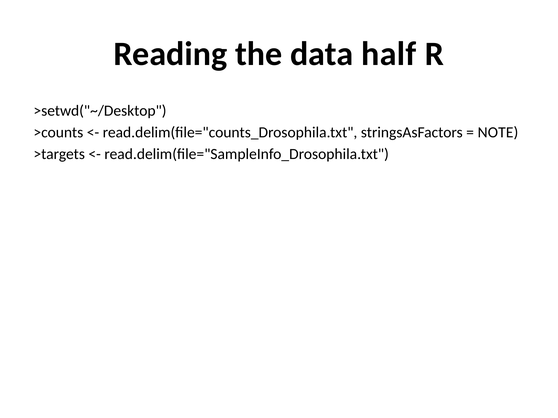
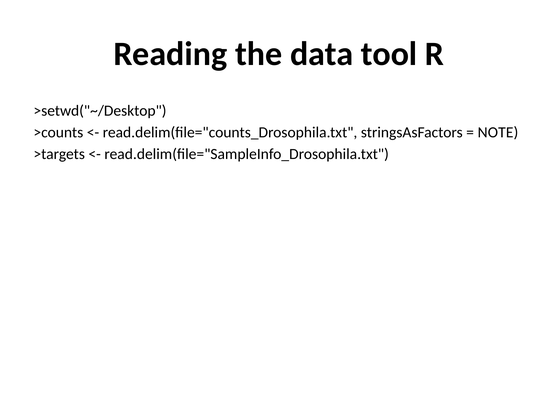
half: half -> tool
